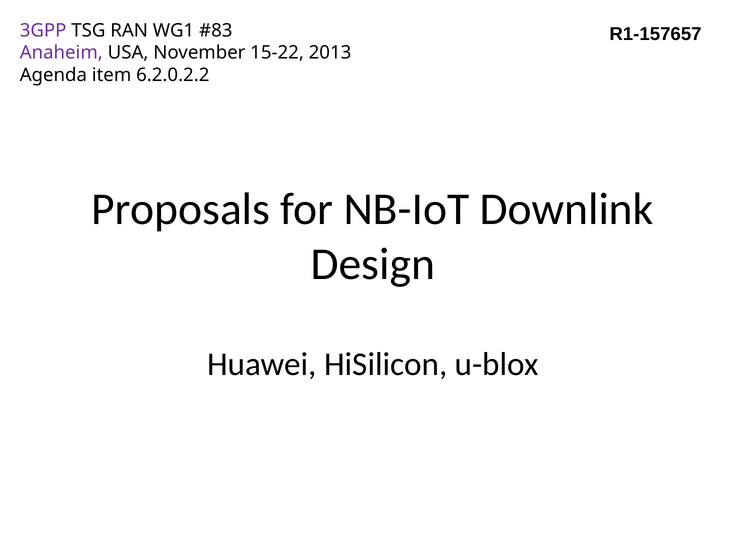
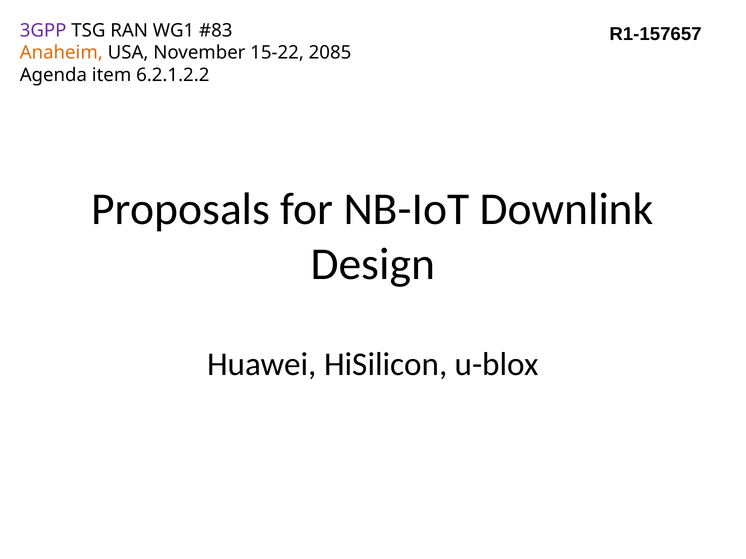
Anaheim colour: purple -> orange
2013: 2013 -> 2085
6.2.0.2.2: 6.2.0.2.2 -> 6.2.1.2.2
